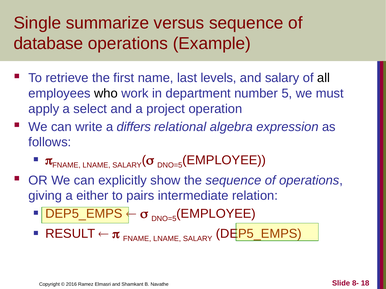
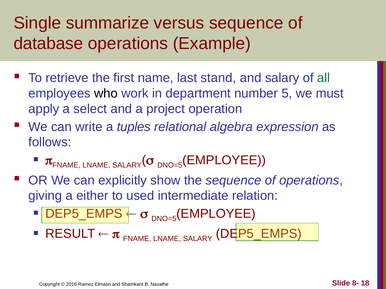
levels: levels -> stand
all colour: black -> green
differs: differs -> tuples
pairs: pairs -> used
